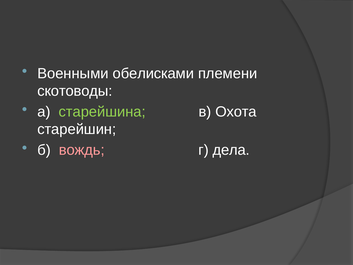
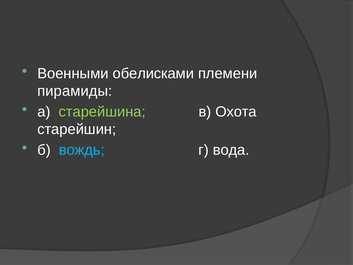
скотоводы: скотоводы -> пирамиды
вождь colour: pink -> light blue
дела: дела -> вода
